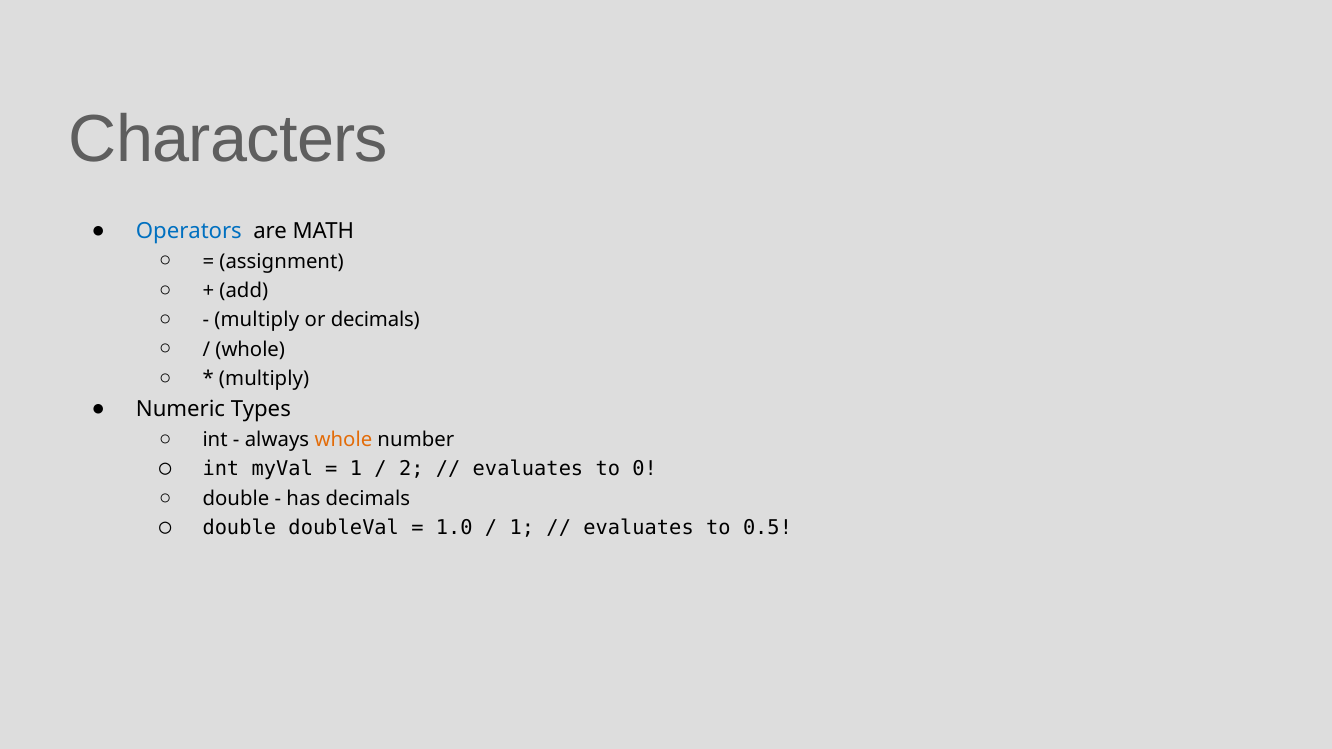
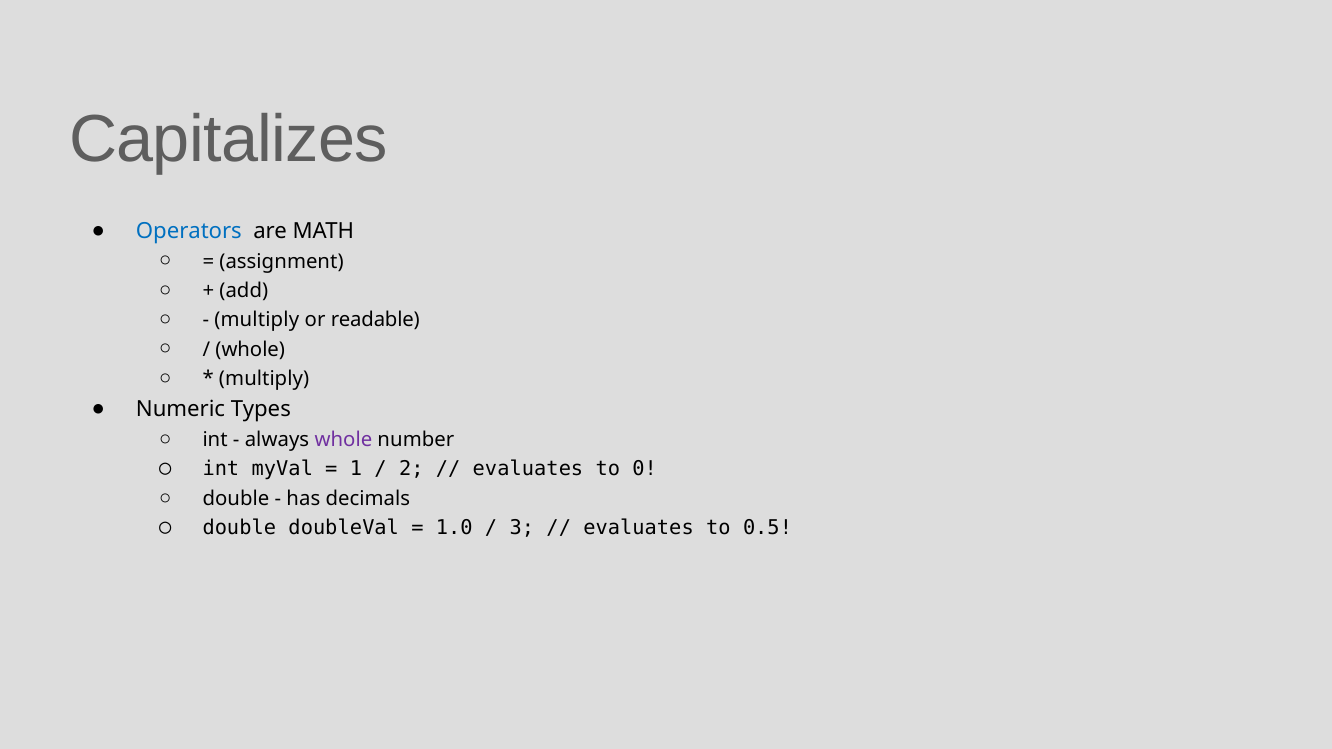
Characters: Characters -> Capitalizes
or decimals: decimals -> readable
whole at (343, 440) colour: orange -> purple
1 at (522, 528): 1 -> 3
